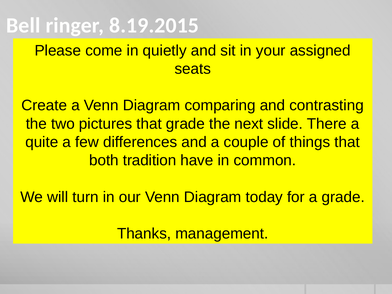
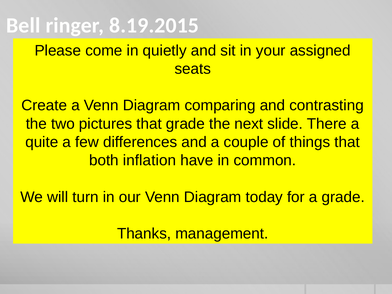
tradition: tradition -> inflation
